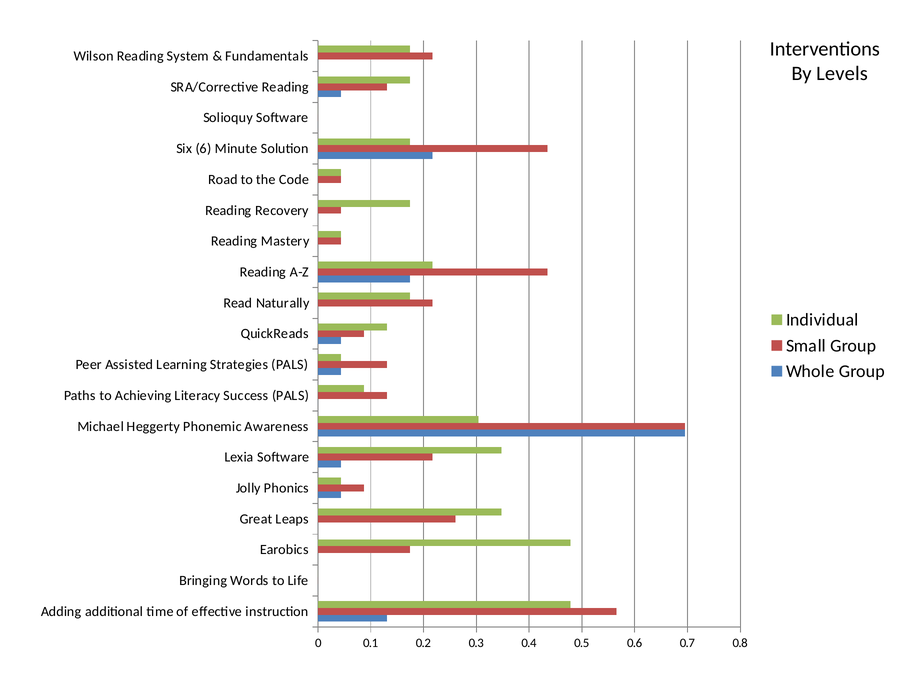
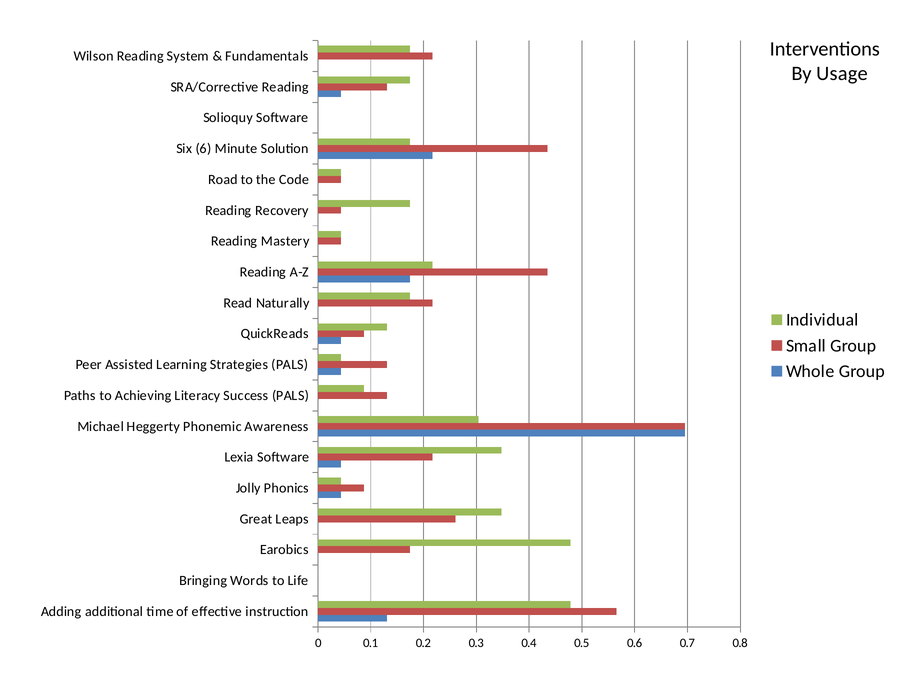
Levels: Levels -> Usage
